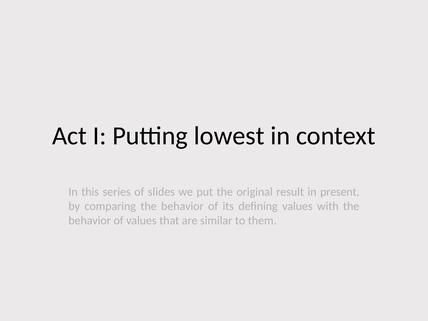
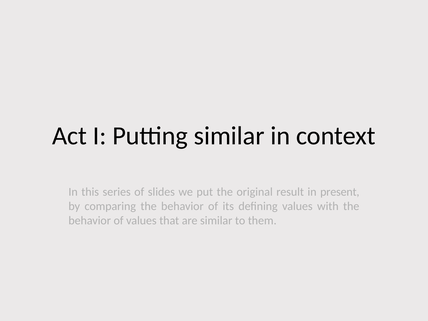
Putting lowest: lowest -> similar
